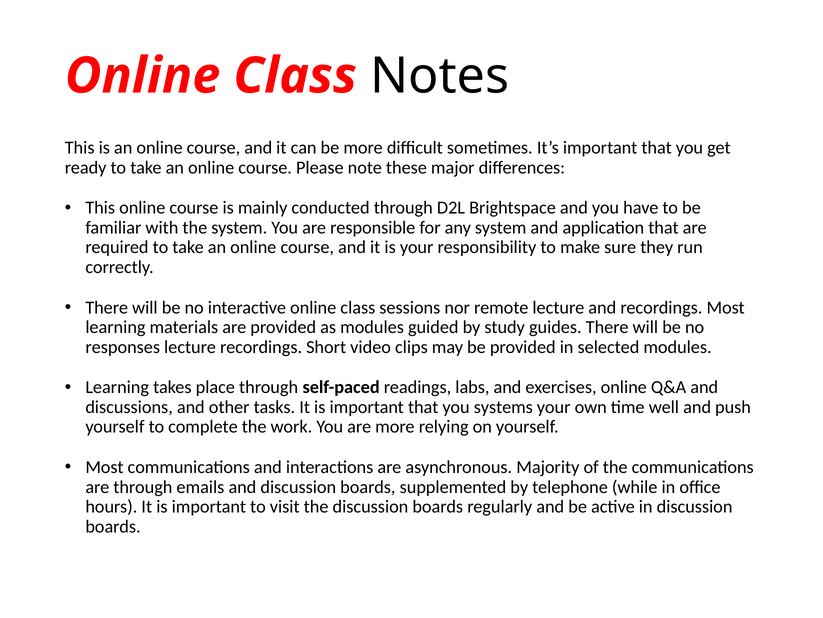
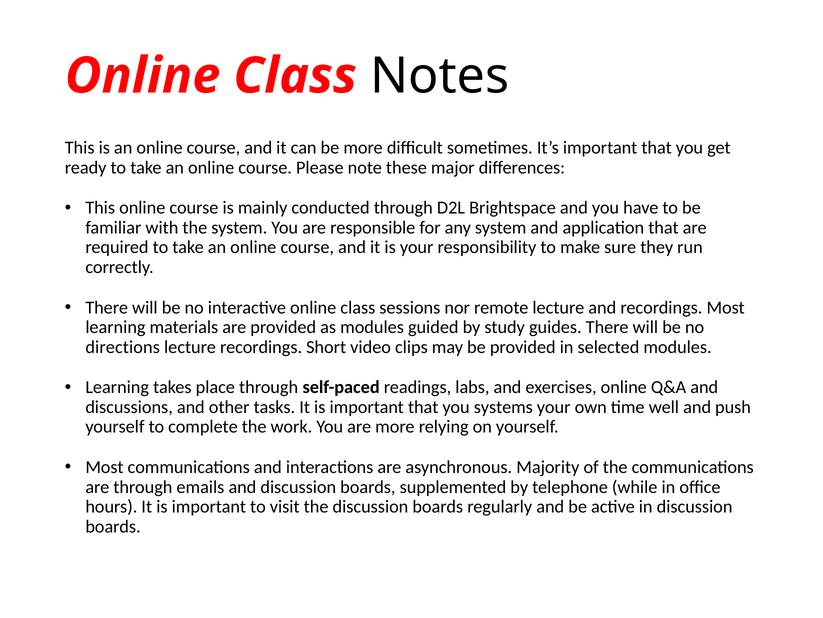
responses: responses -> directions
